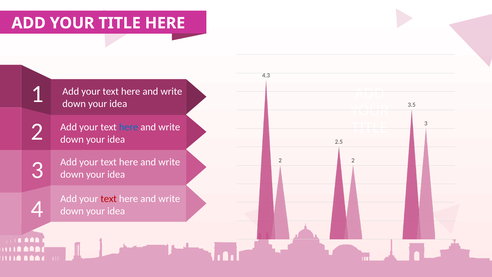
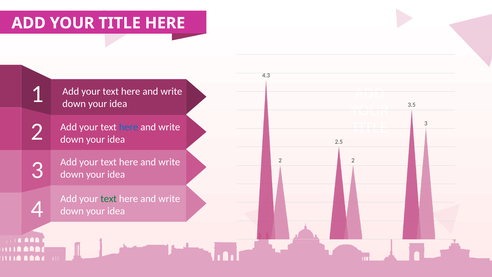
text at (109, 199) colour: red -> green
